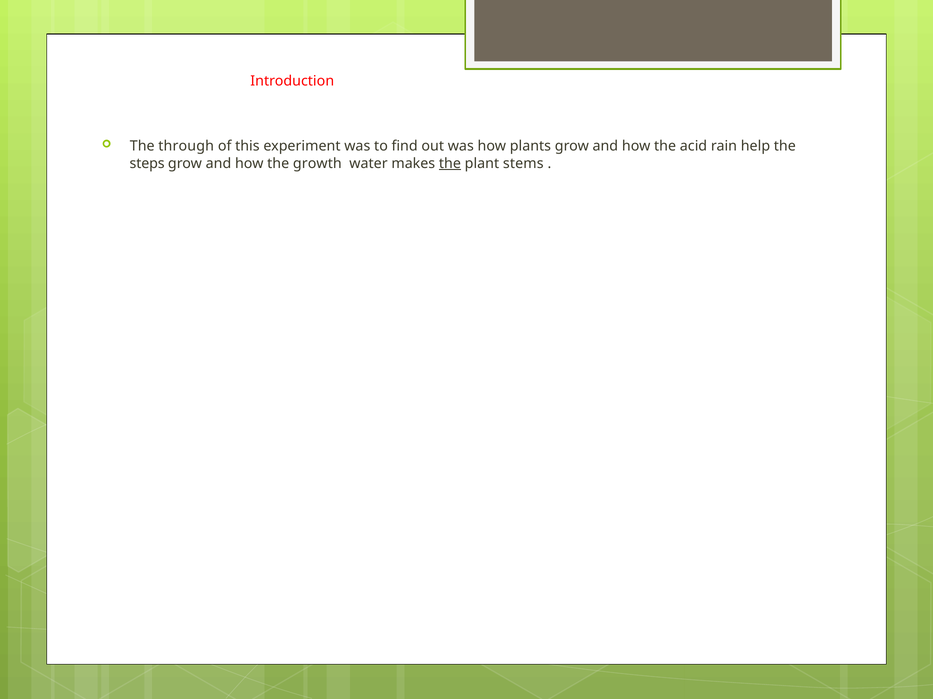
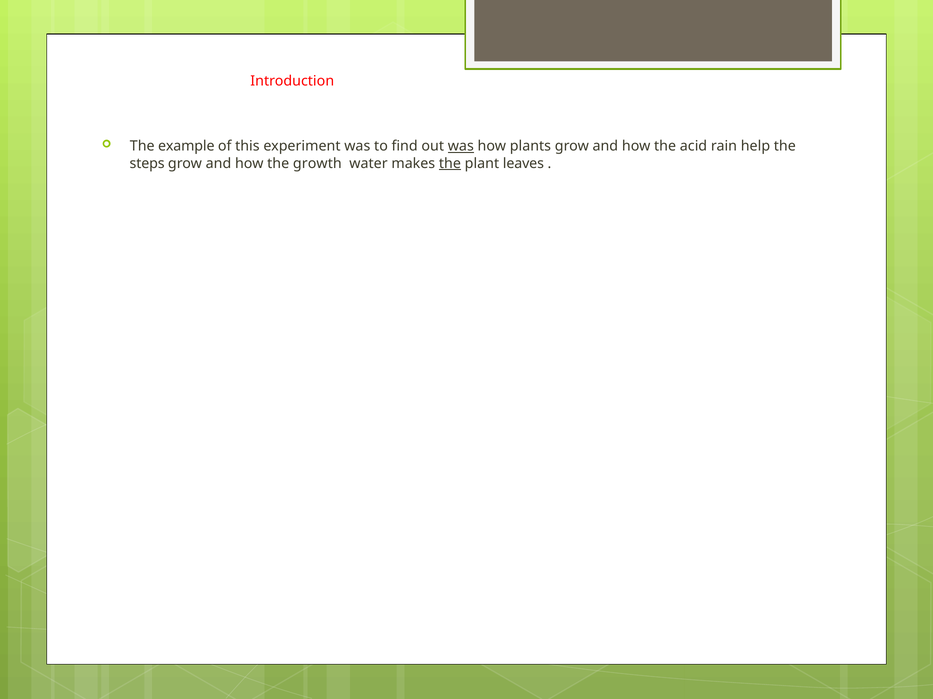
through: through -> example
was at (461, 146) underline: none -> present
stems: stems -> leaves
